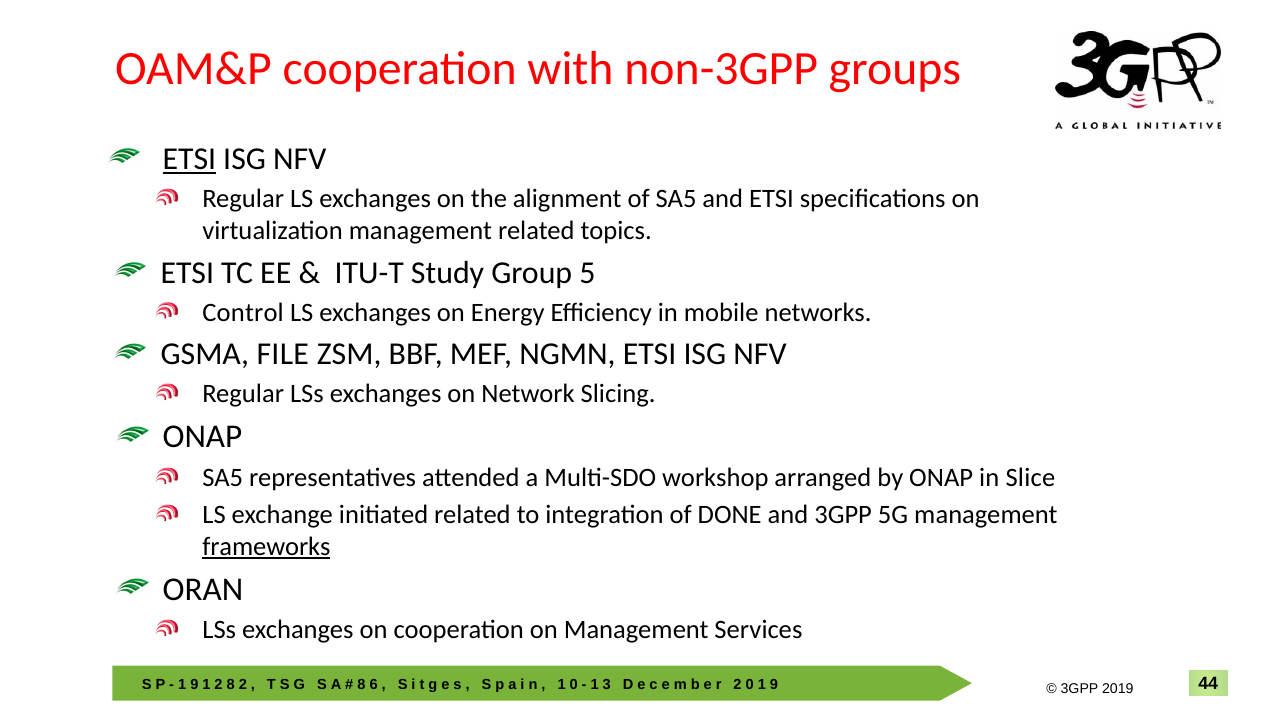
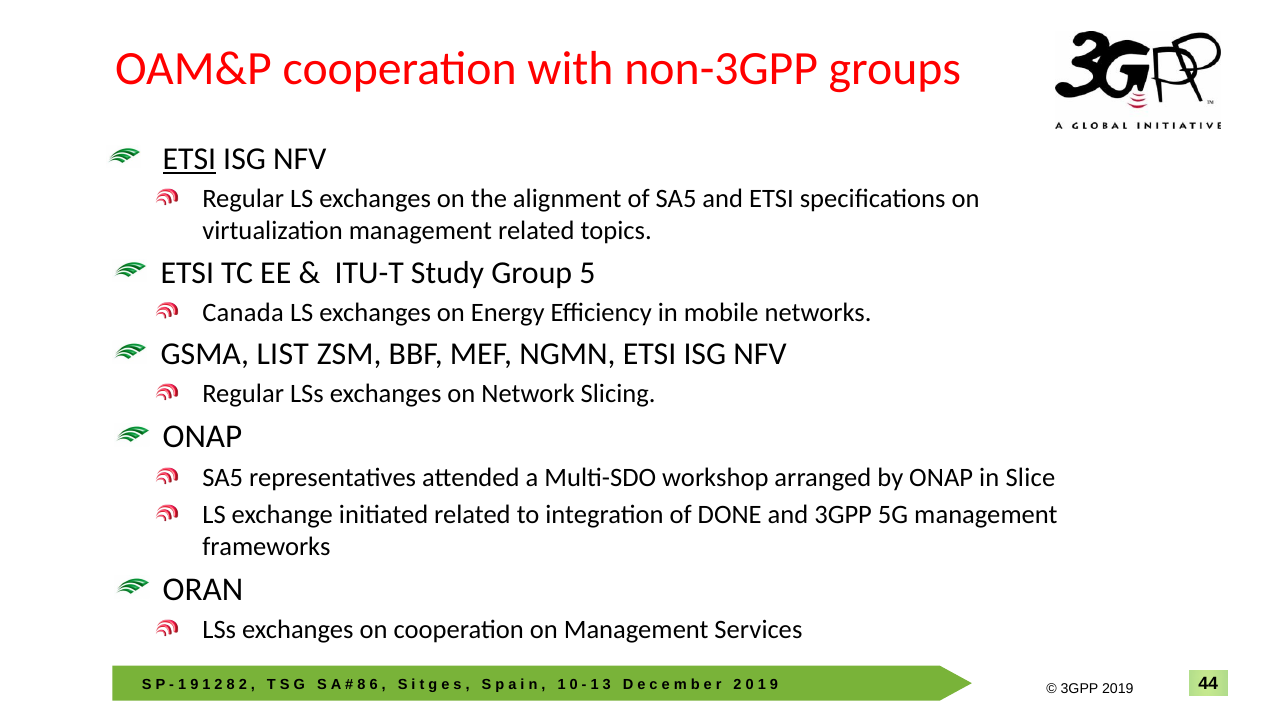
Control: Control -> Canada
FILE: FILE -> LIST
frameworks underline: present -> none
